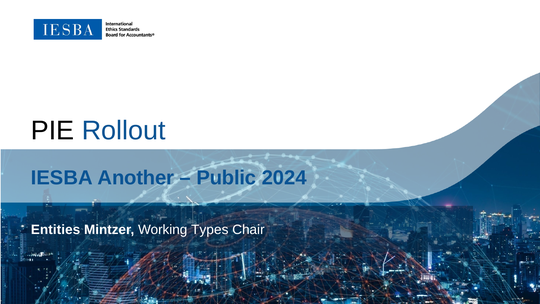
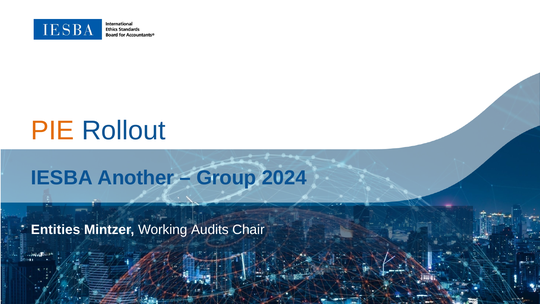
PIE colour: black -> orange
Public: Public -> Group
Types: Types -> Audits
